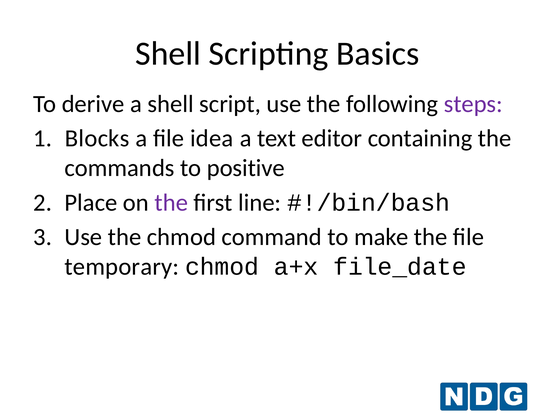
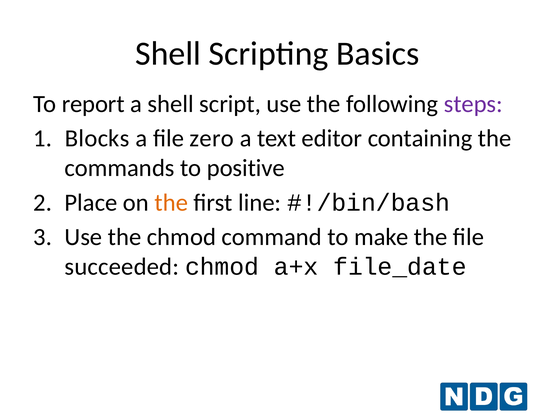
derive: derive -> report
idea: idea -> zero
the at (171, 203) colour: purple -> orange
temporary: temporary -> succeeded
